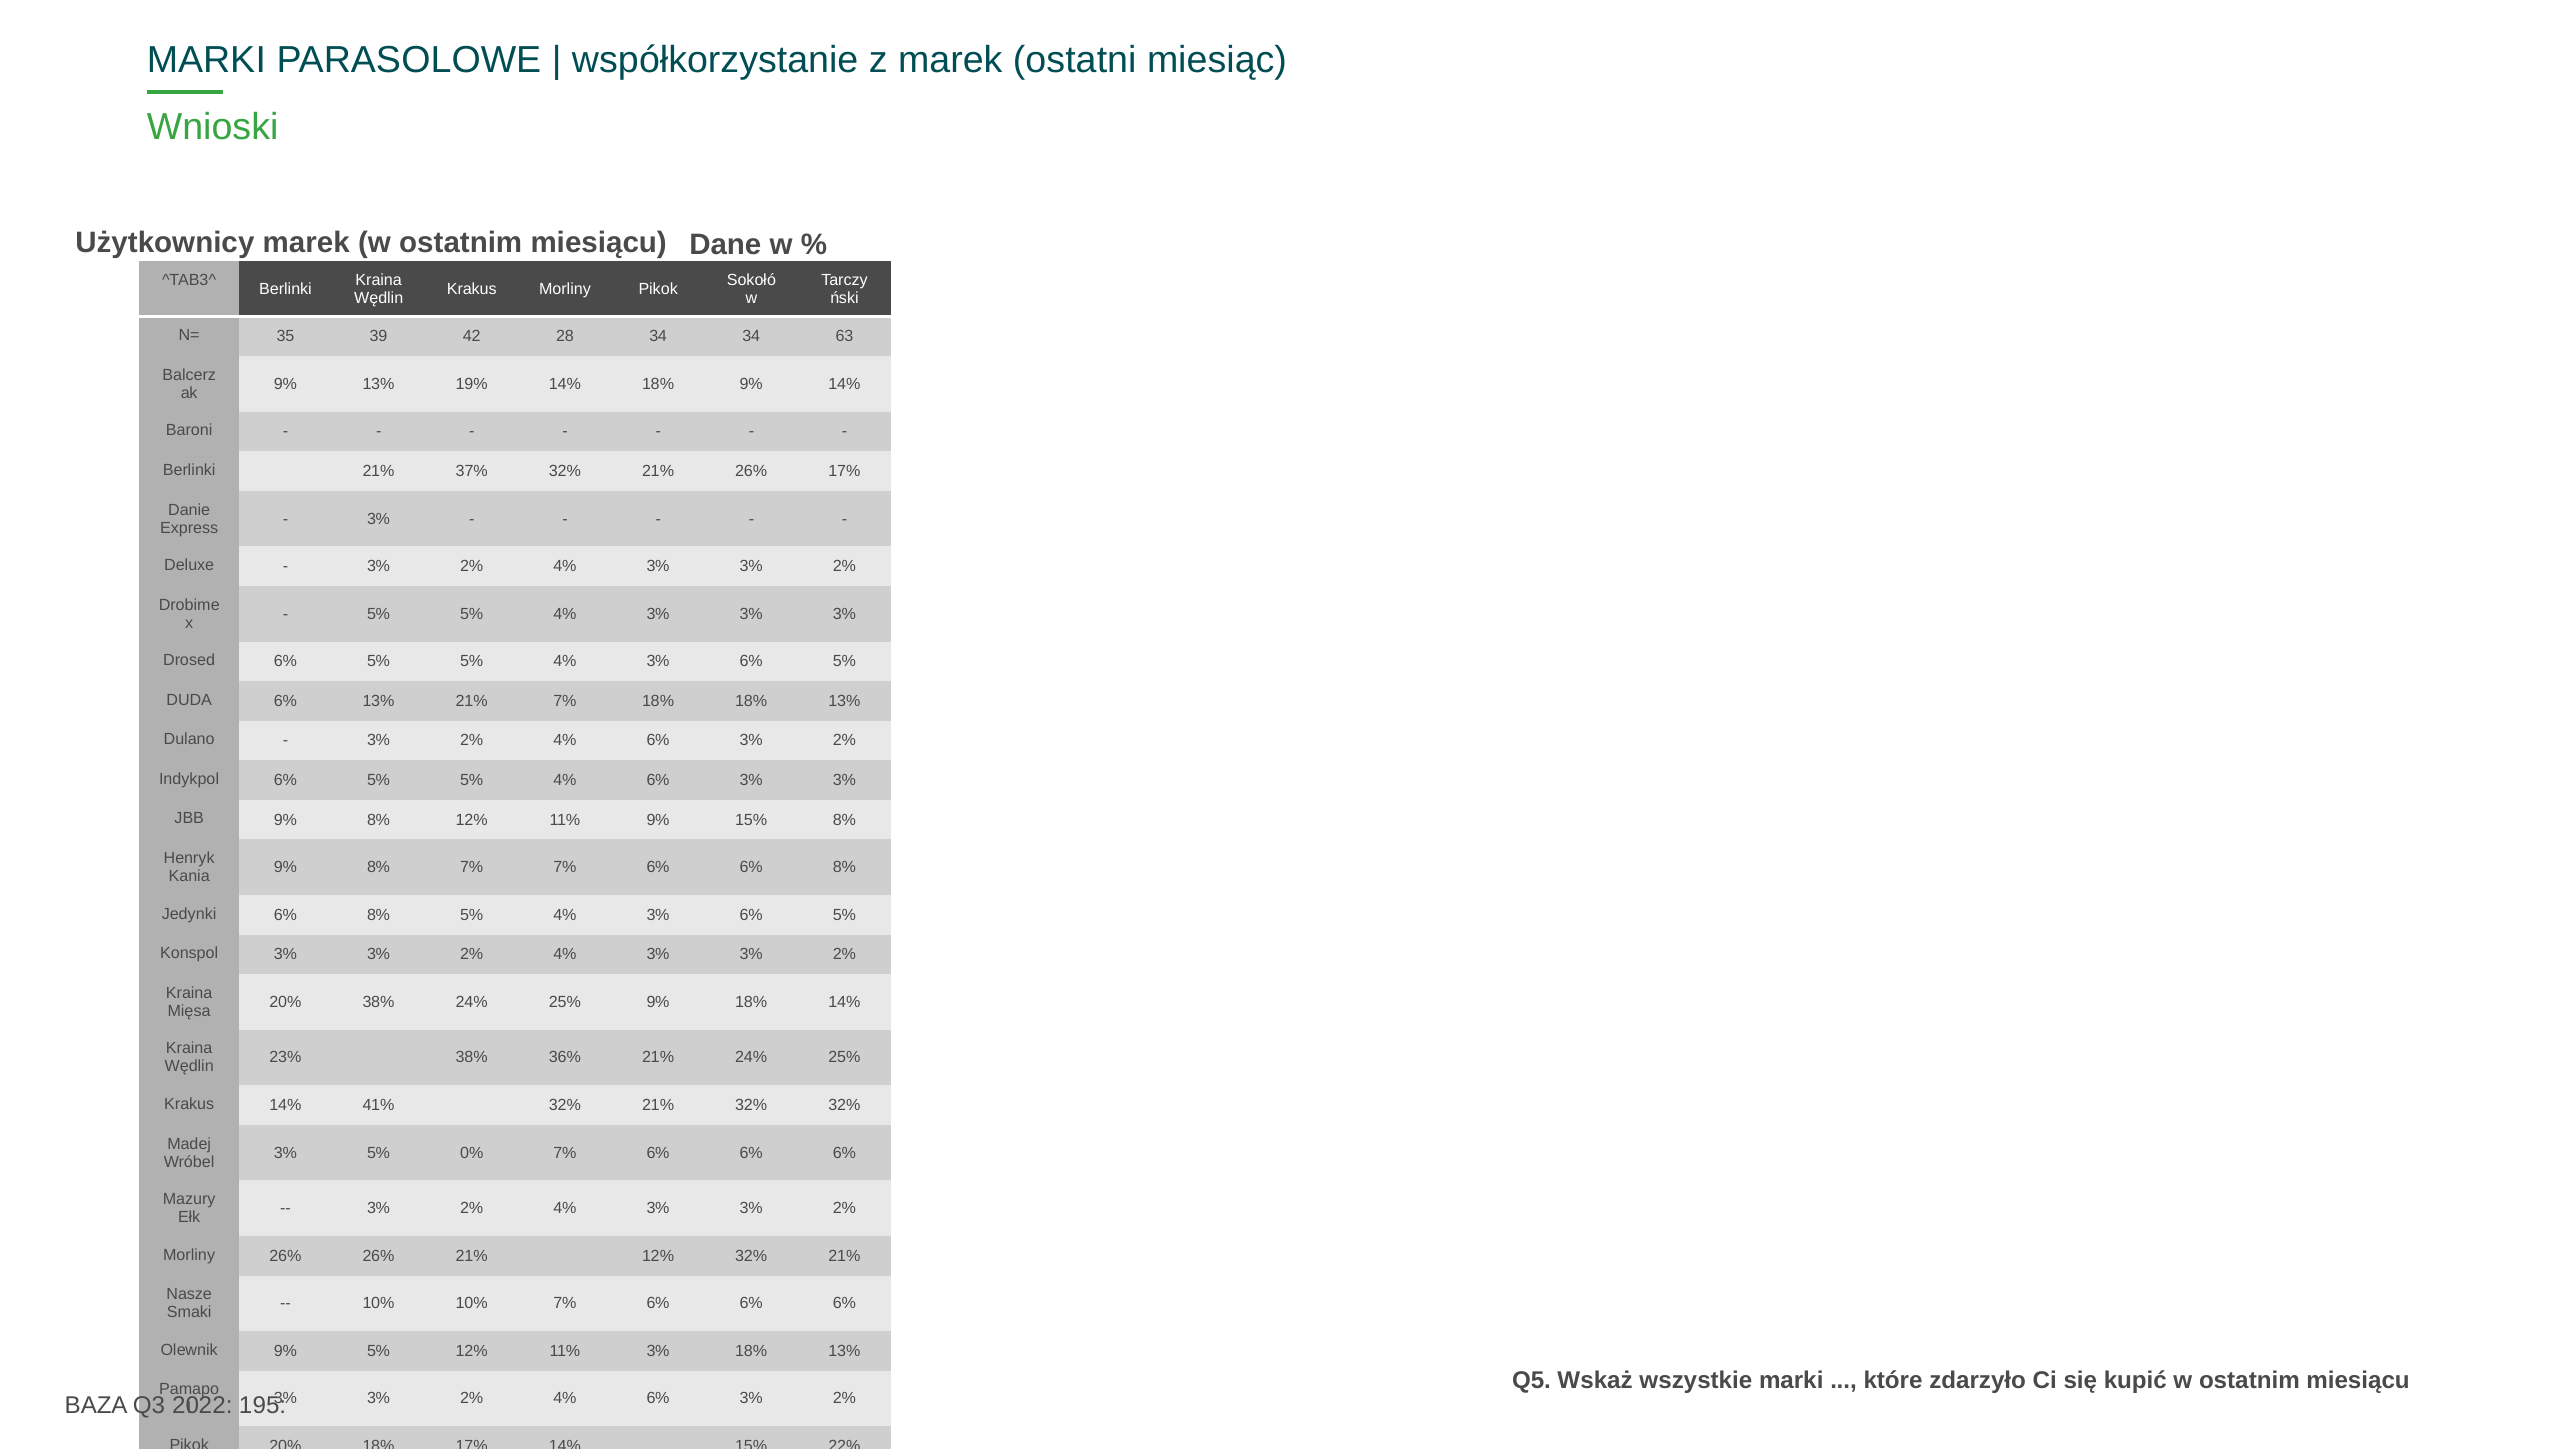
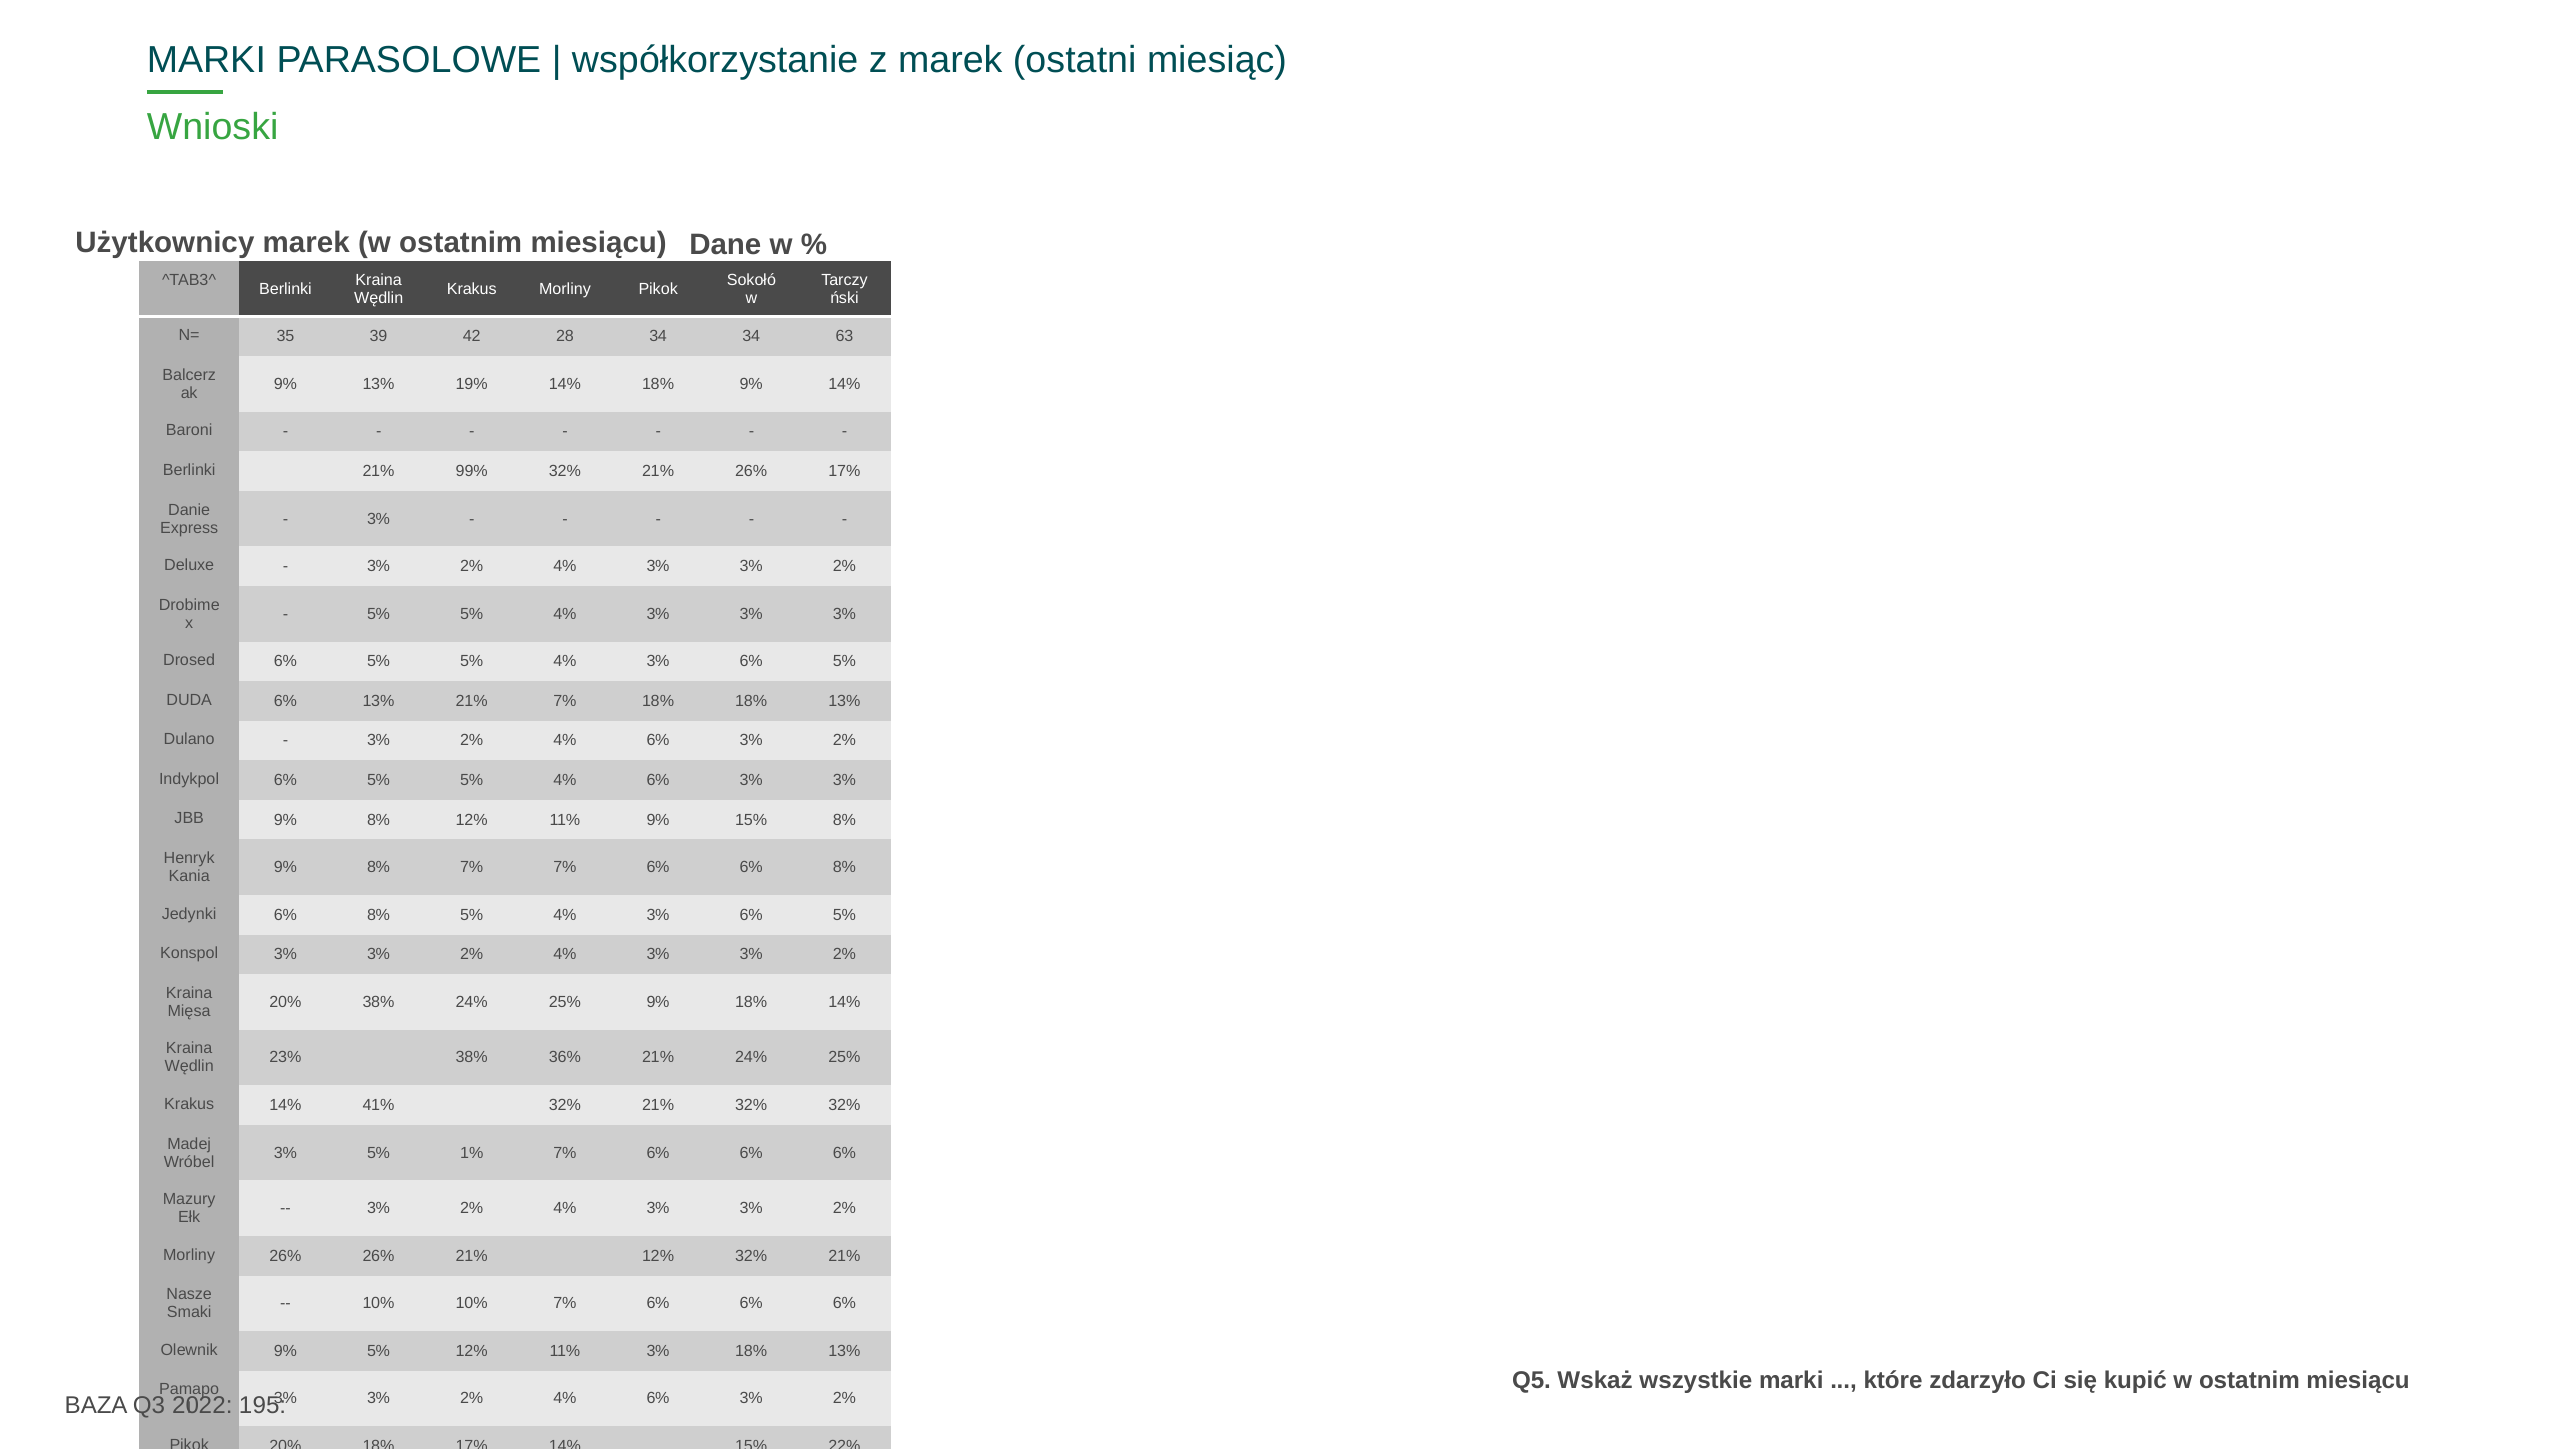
37%: 37% -> 99%
0%: 0% -> 1%
